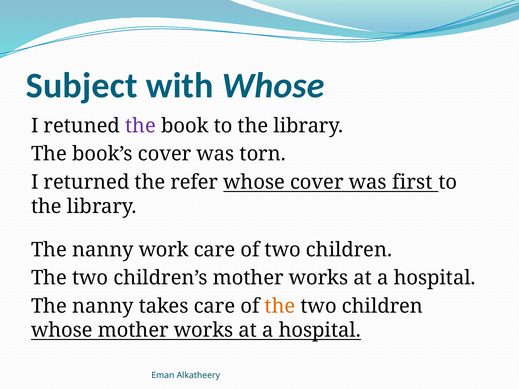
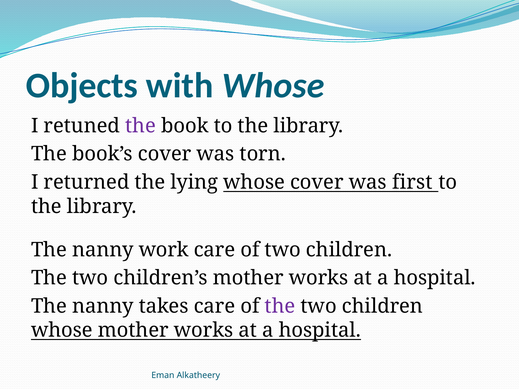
Subject: Subject -> Objects
refer: refer -> lying
the at (280, 306) colour: orange -> purple
